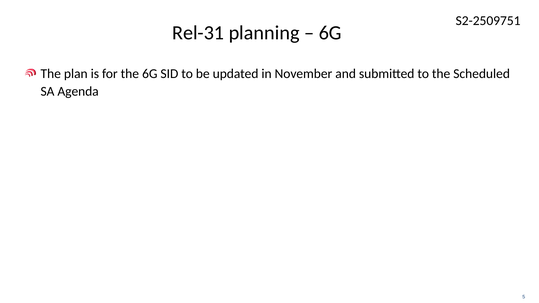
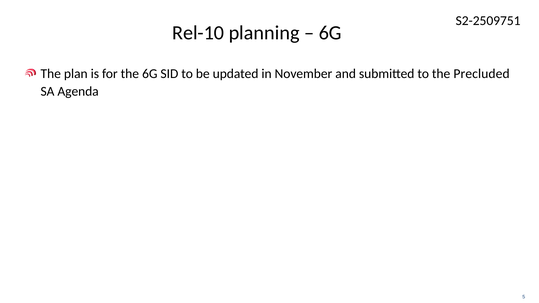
Rel-31: Rel-31 -> Rel-10
Scheduled: Scheduled -> Precluded
